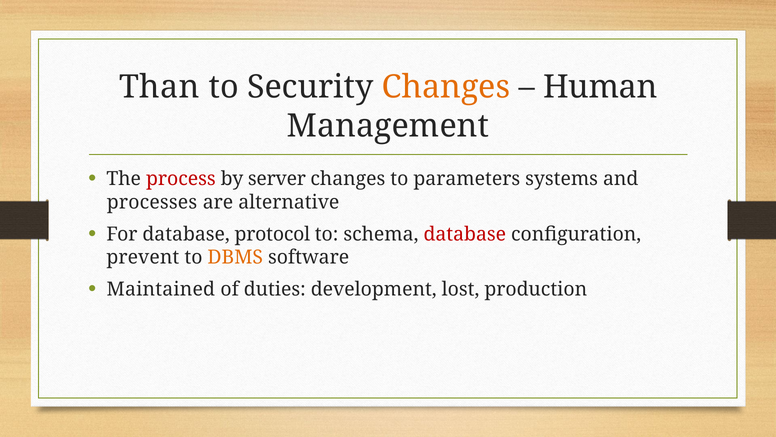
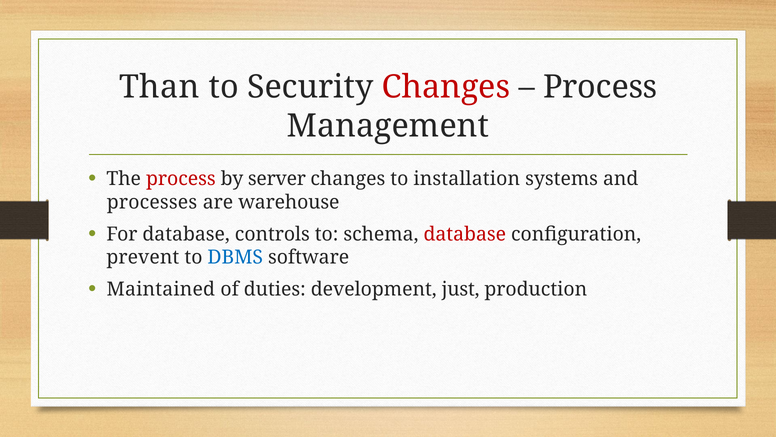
Changes at (446, 87) colour: orange -> red
Human at (600, 87): Human -> Process
parameters: parameters -> installation
alternative: alternative -> warehouse
protocol: protocol -> controls
DBMS colour: orange -> blue
lost: lost -> just
